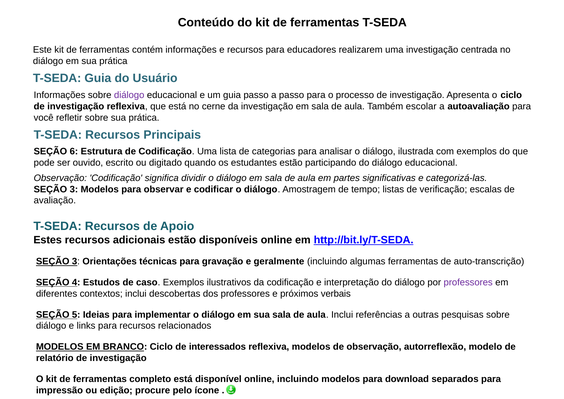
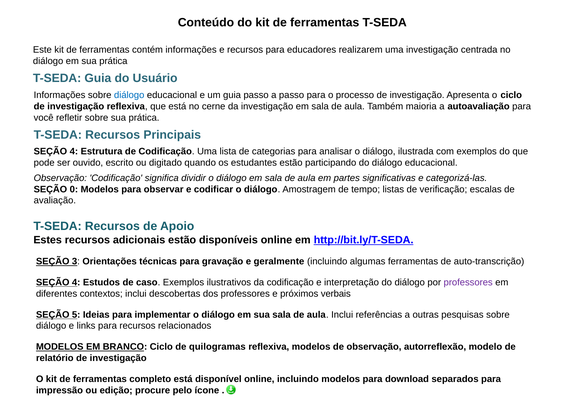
diálogo at (129, 95) colour: purple -> blue
escolar: escolar -> maioria
6 at (74, 151): 6 -> 4
3 at (74, 189): 3 -> 0
interessados: interessados -> quilogramas
